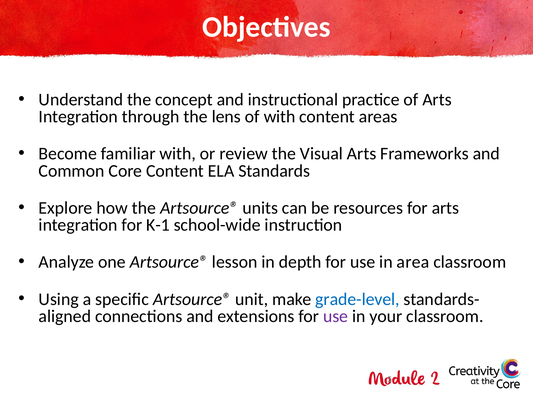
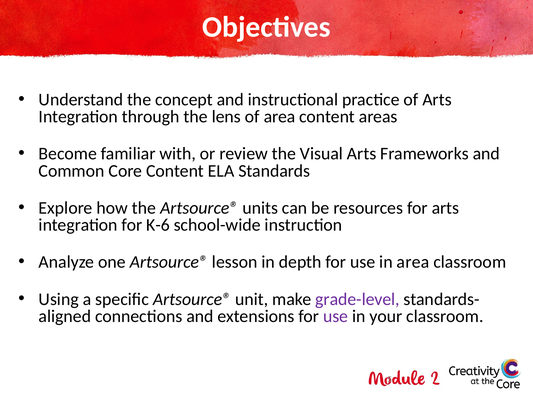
of with: with -> area
K-1: K-1 -> K-6
grade-level colour: blue -> purple
